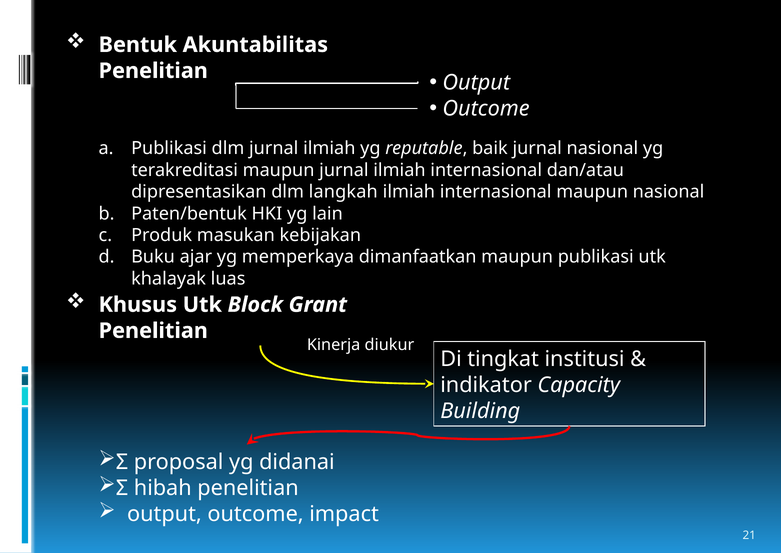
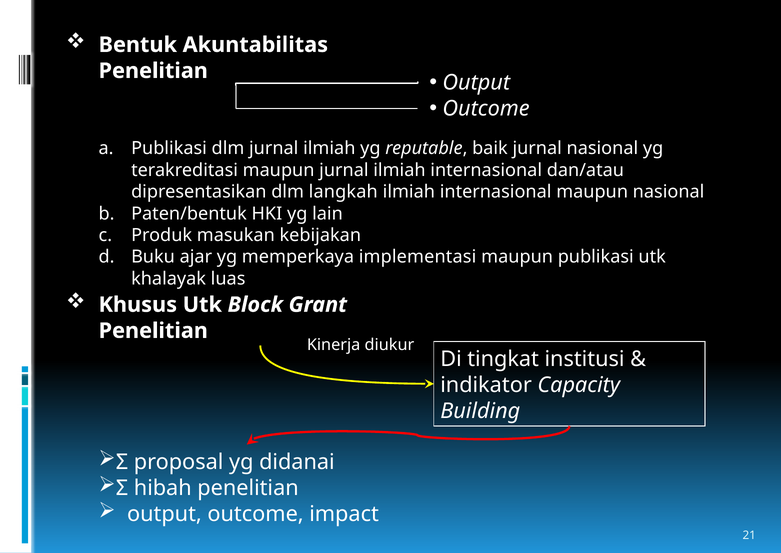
dimanfaatkan: dimanfaatkan -> implementasi
